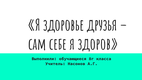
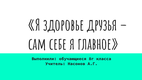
здоров: здоров -> главное
